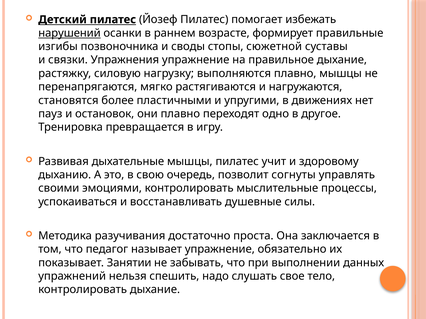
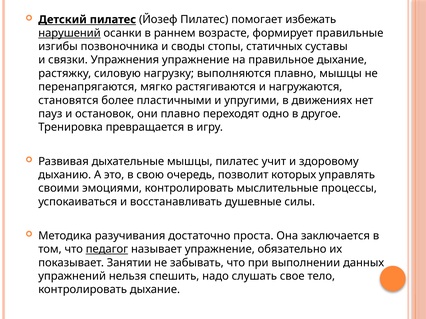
сюжетной: сюжетной -> статичных
согнуты: согнуты -> которых
педагог underline: none -> present
